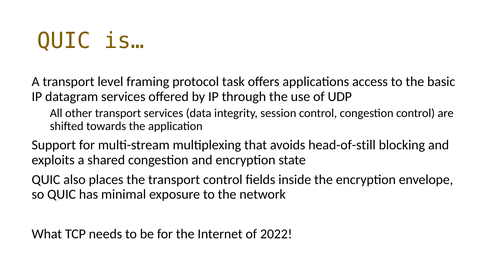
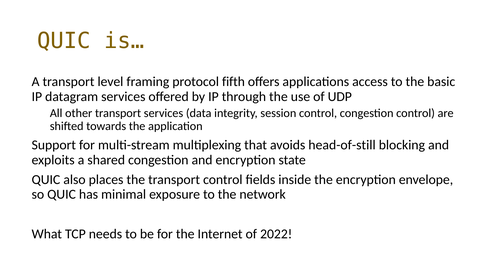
task: task -> fifth
